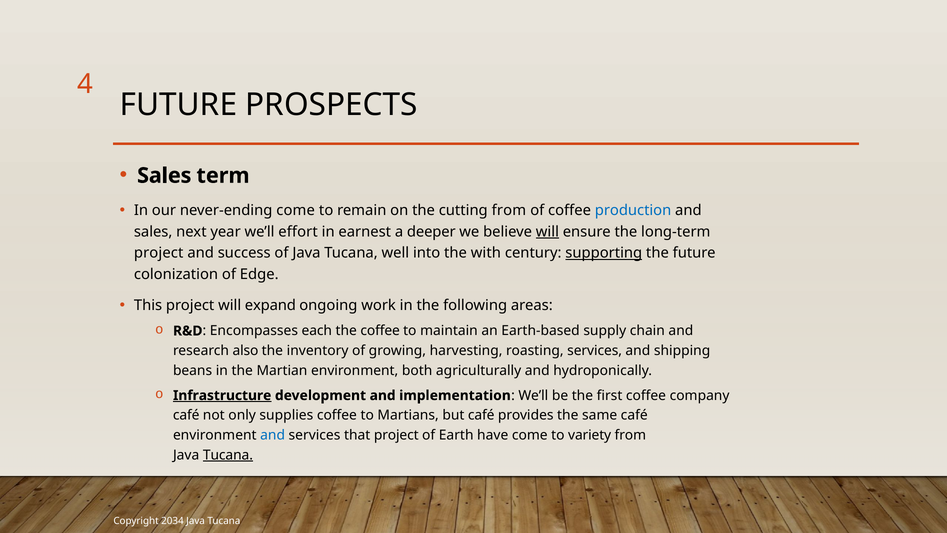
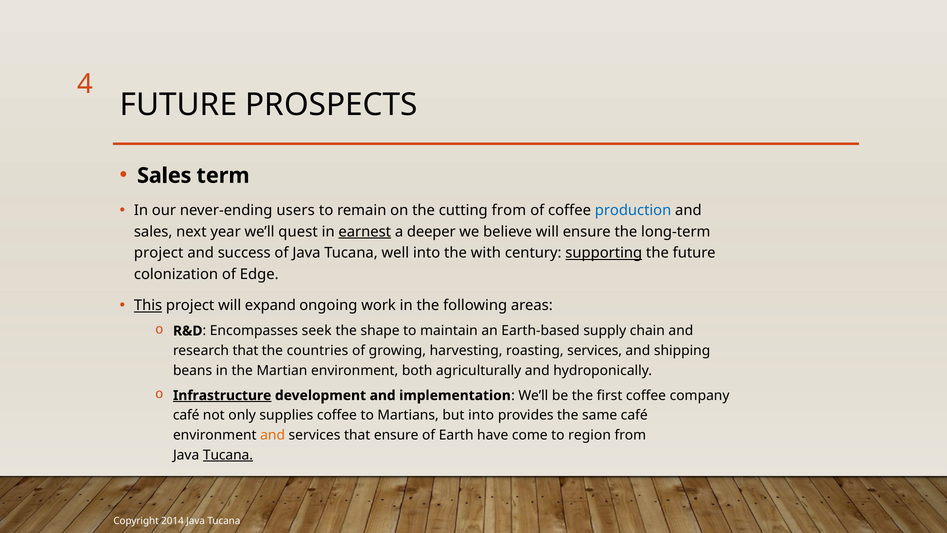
never-ending come: come -> users
effort: effort -> quest
earnest underline: none -> present
will at (547, 232) underline: present -> none
This underline: none -> present
each: each -> seek
the coffee: coffee -> shape
research also: also -> that
inventory: inventory -> countries
but café: café -> into
and at (273, 435) colour: blue -> orange
that project: project -> ensure
variety: variety -> region
2034: 2034 -> 2014
